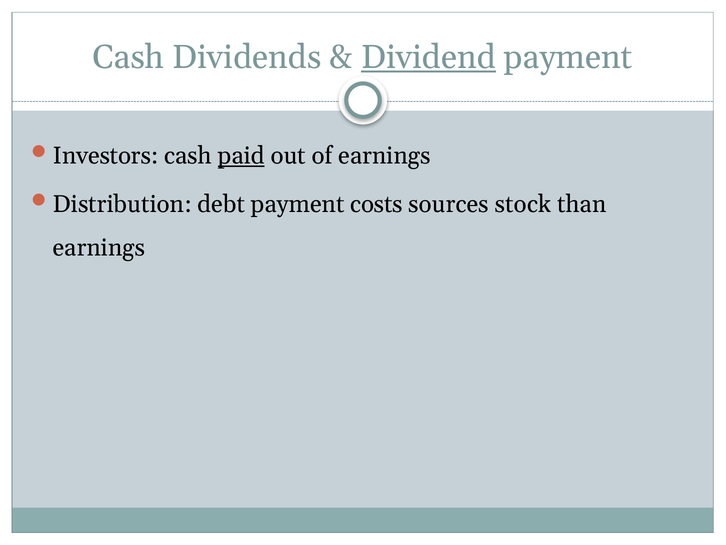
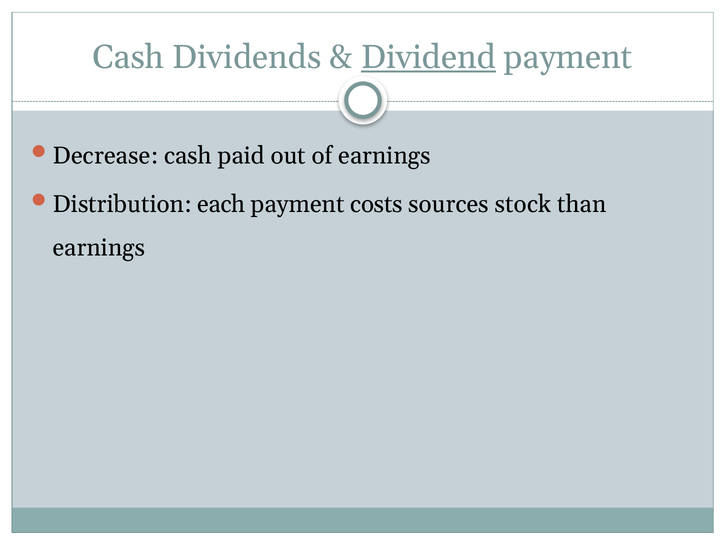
Investors: Investors -> Decrease
paid underline: present -> none
debt: debt -> each
